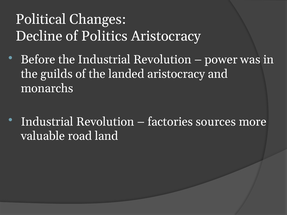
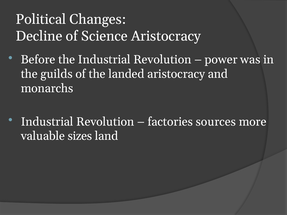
Politics: Politics -> Science
road: road -> sizes
